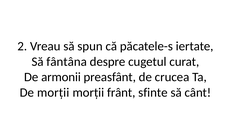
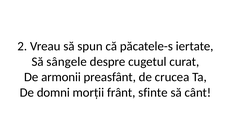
fântâna: fântâna -> sângele
De morții: morții -> domni
